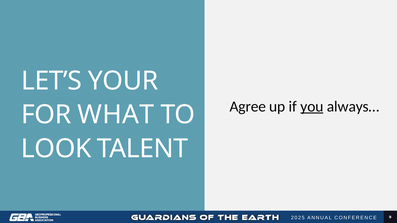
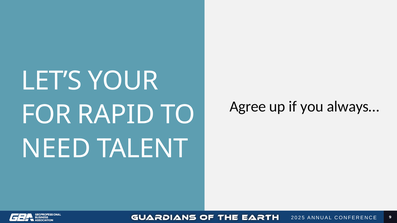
you underline: present -> none
WHAT: WHAT -> RAPID
LOOK: LOOK -> NEED
